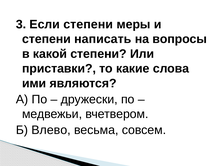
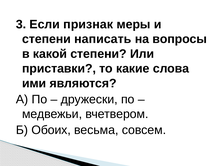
Если степени: степени -> признак
Влево: Влево -> Обоих
